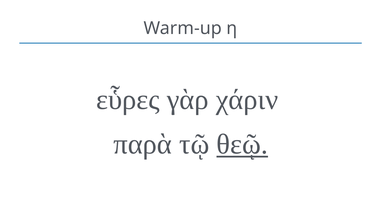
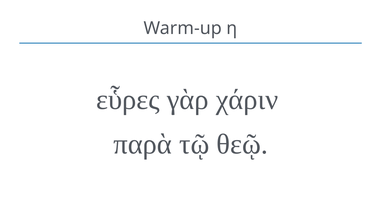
θεῷ underline: present -> none
